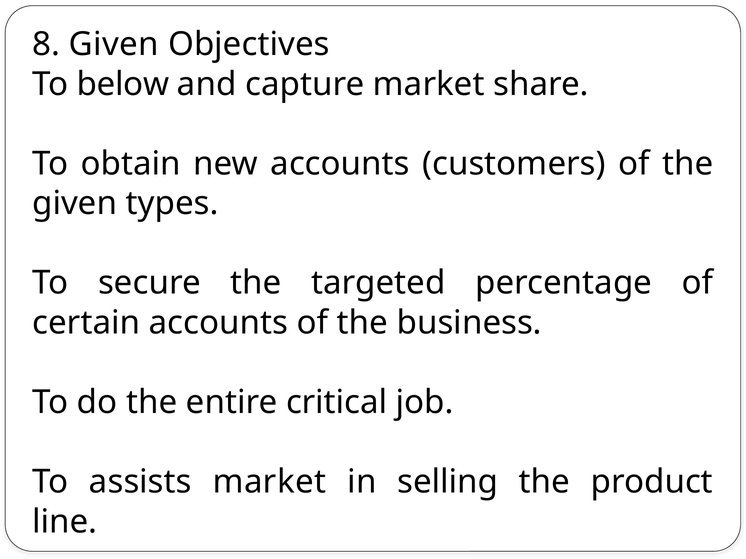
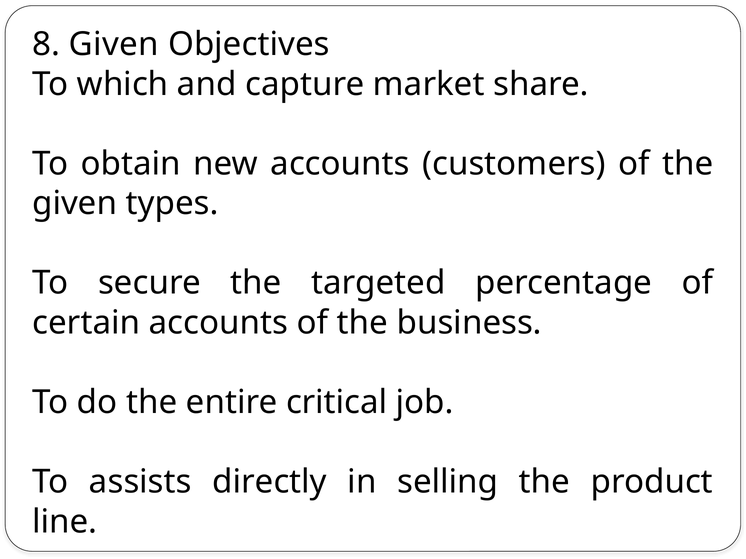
below: below -> which
assists market: market -> directly
